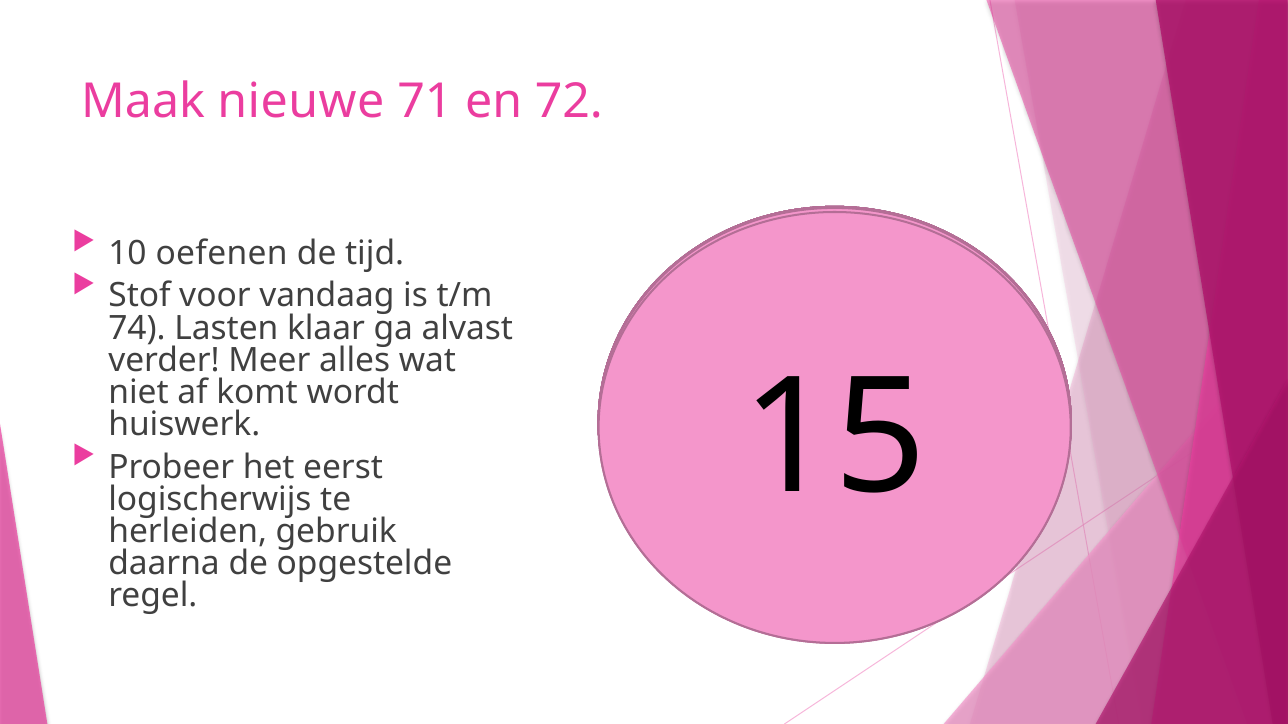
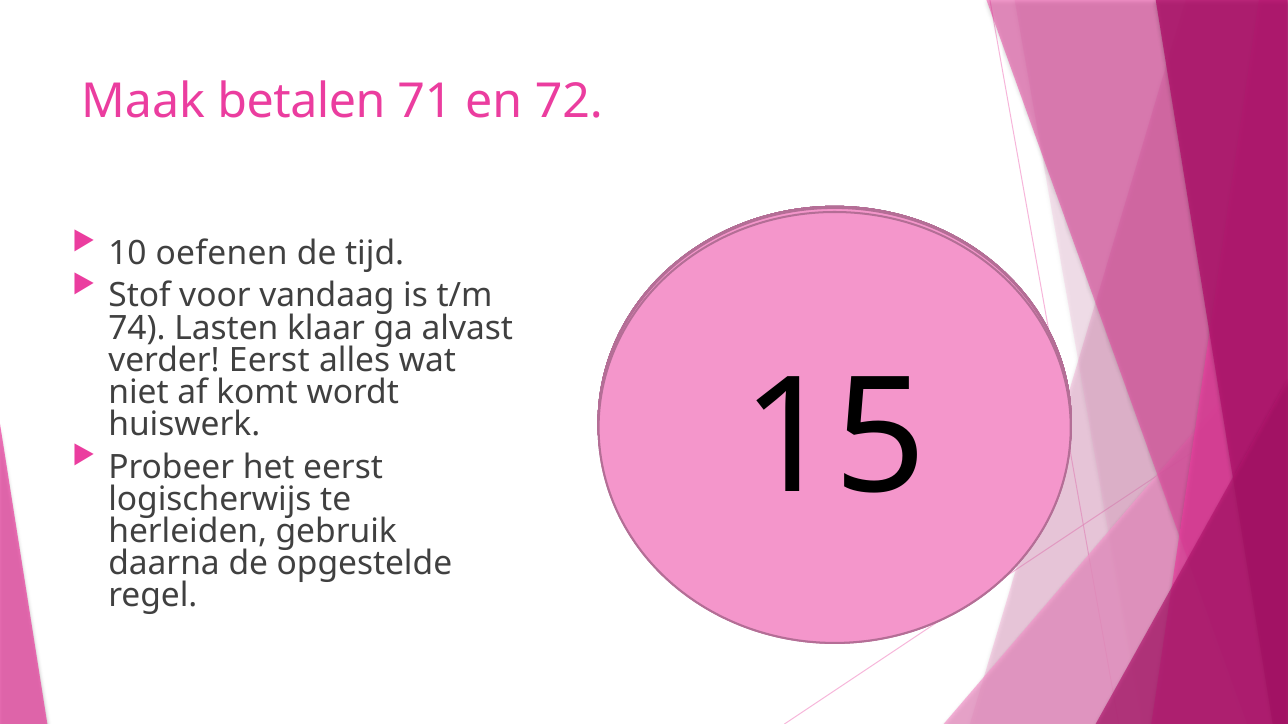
nieuwe: nieuwe -> betalen
verder Meer: Meer -> Eerst
